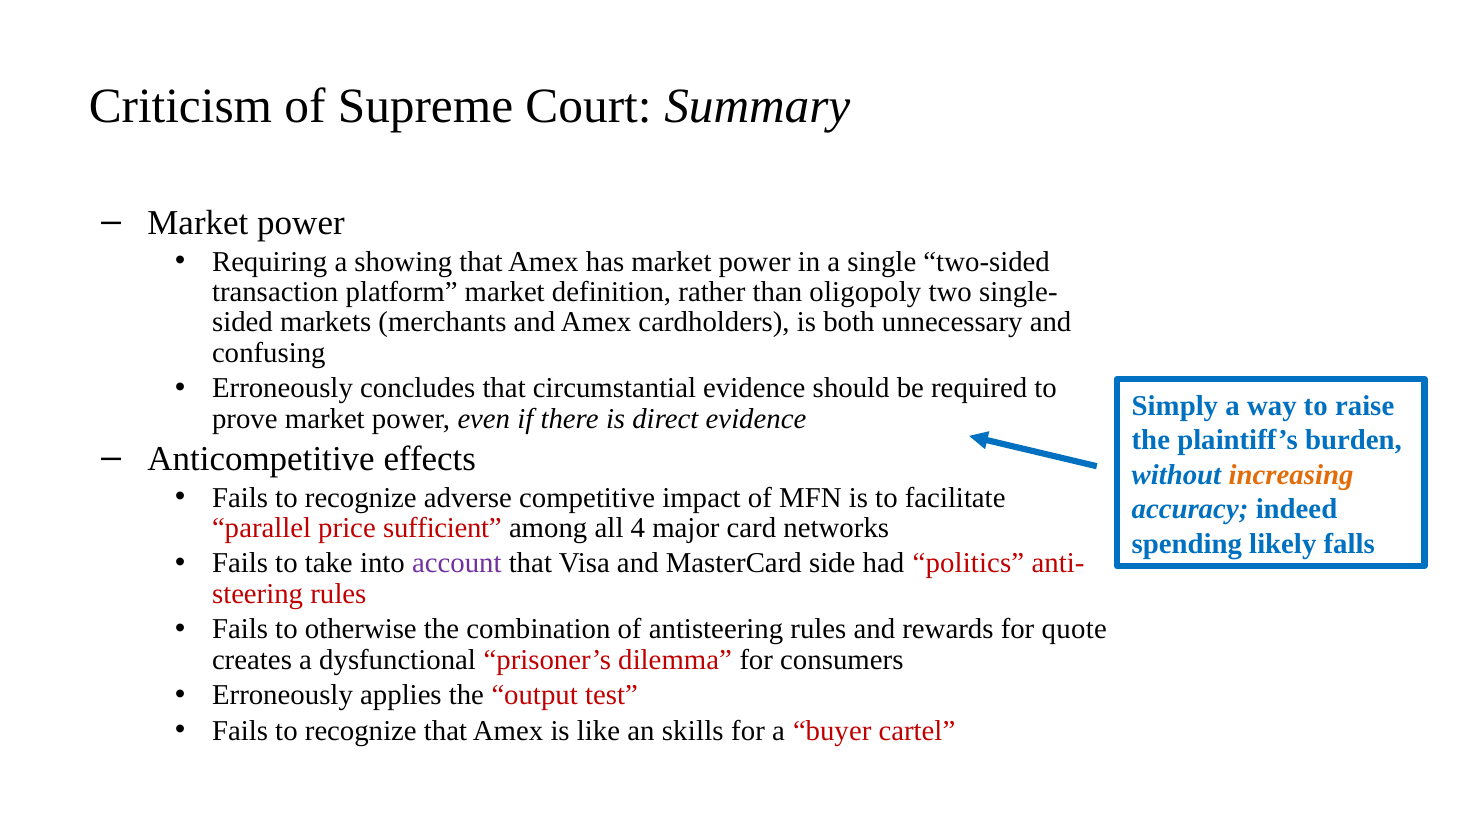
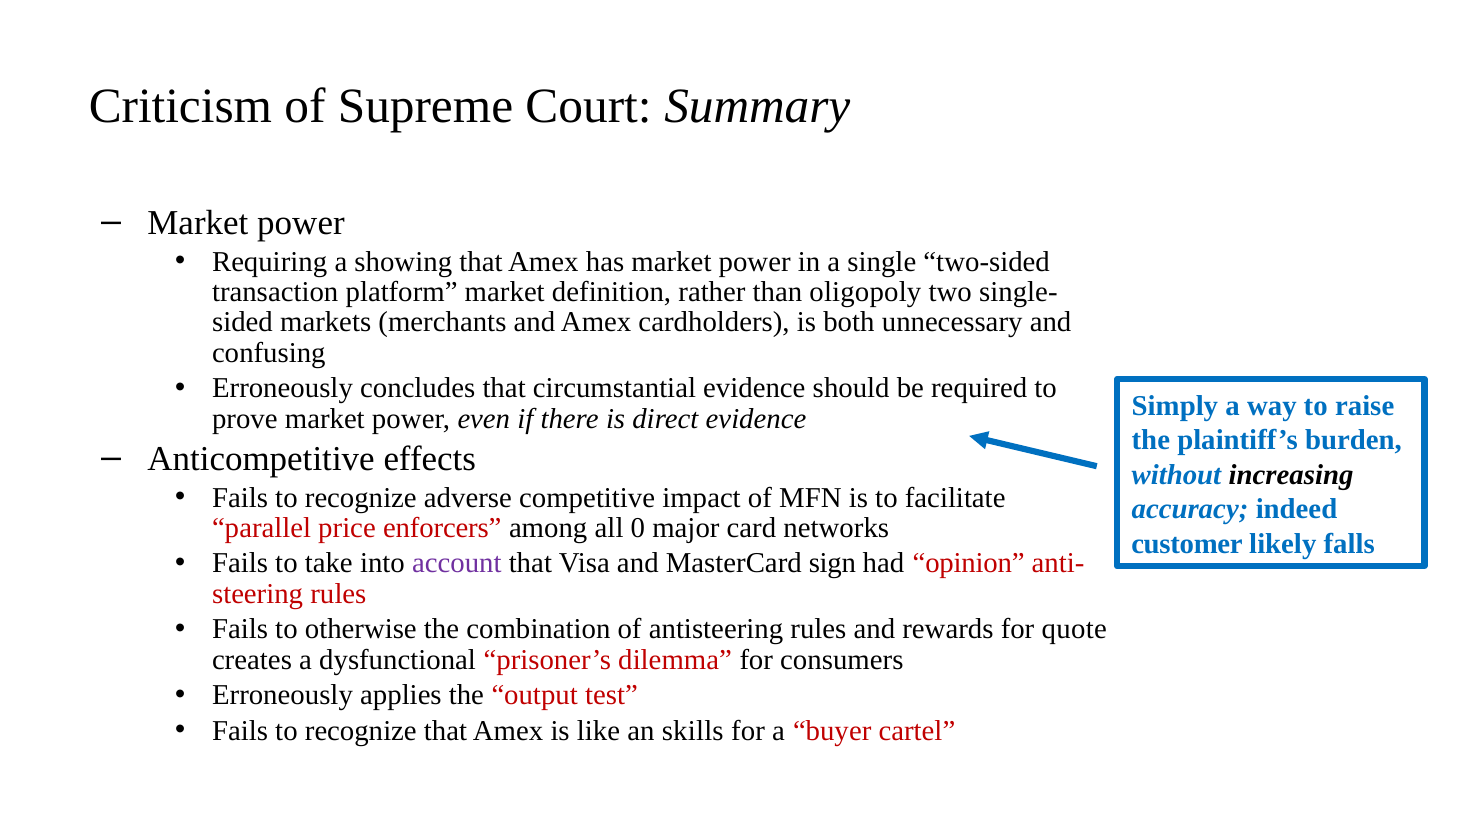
increasing colour: orange -> black
sufficient: sufficient -> enforcers
4: 4 -> 0
spending: spending -> customer
side: side -> sign
politics: politics -> opinion
